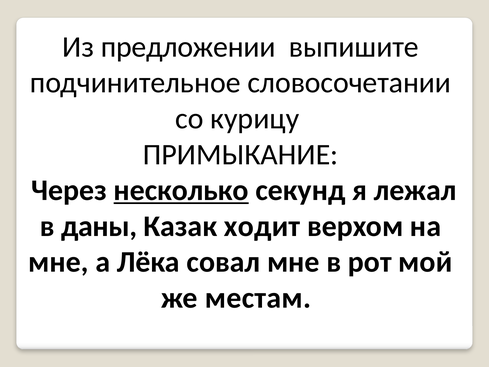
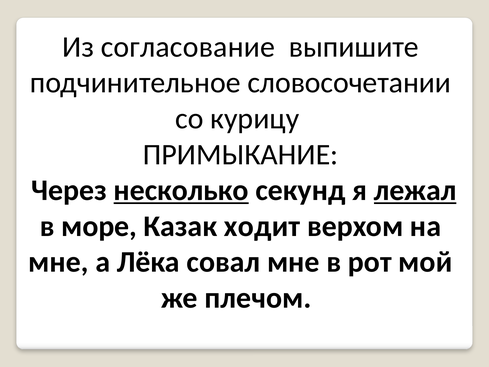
предложении: предложении -> согласование
лежал underline: none -> present
даны: даны -> море
местам: местам -> плечом
